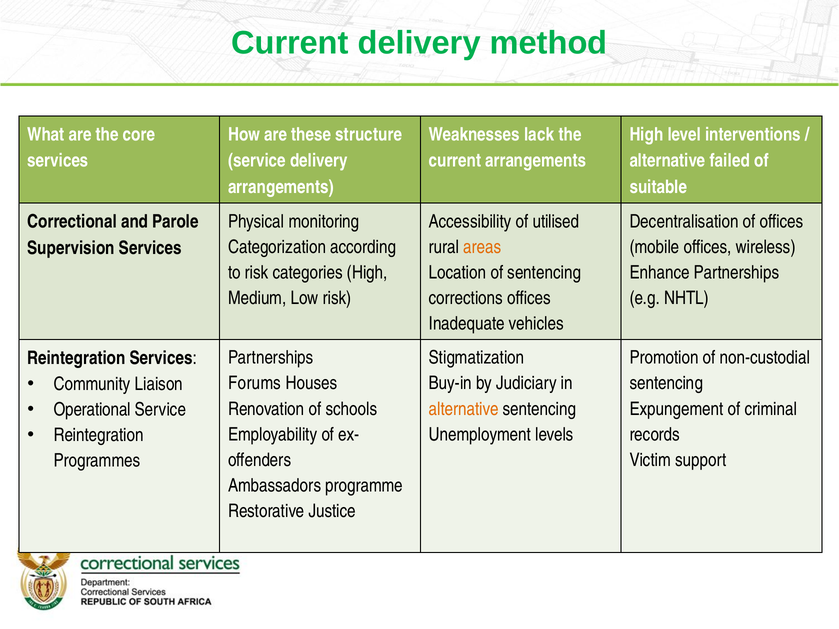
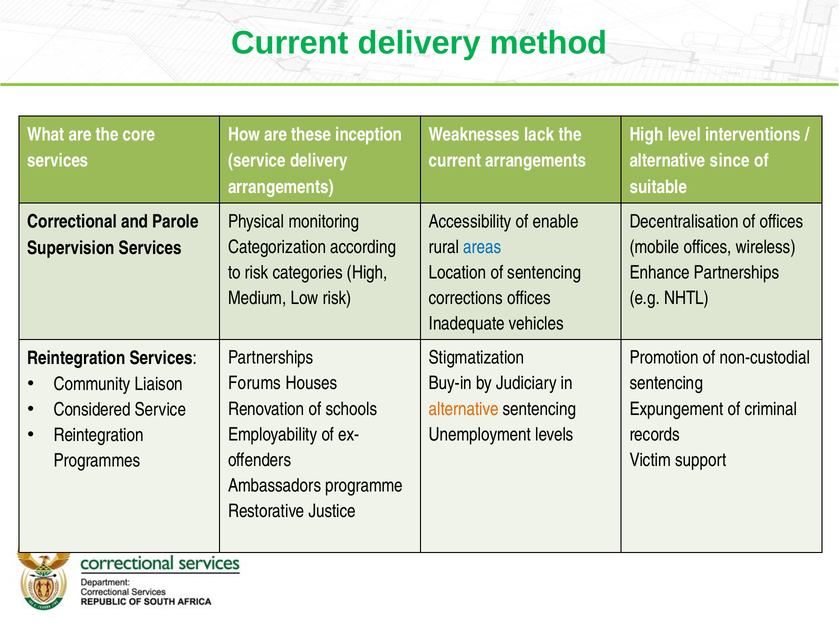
structure: structure -> inception
failed: failed -> since
utilised: utilised -> enable
areas colour: orange -> blue
Operational: Operational -> Considered
